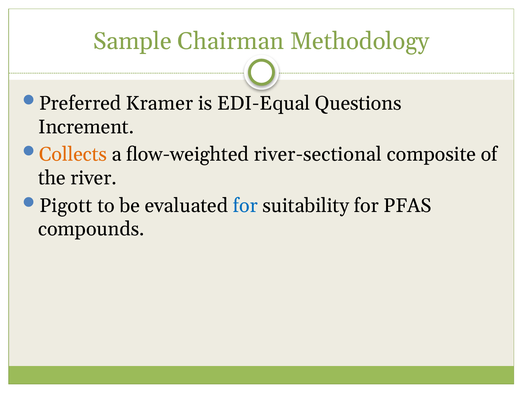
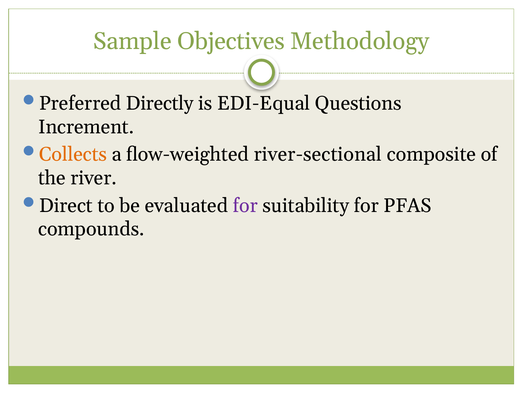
Chairman: Chairman -> Objectives
Kramer: Kramer -> Directly
Pigott: Pigott -> Direct
for at (245, 205) colour: blue -> purple
